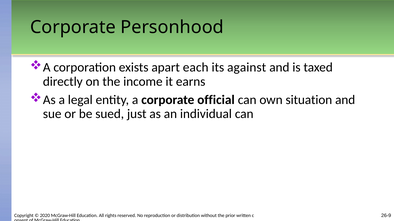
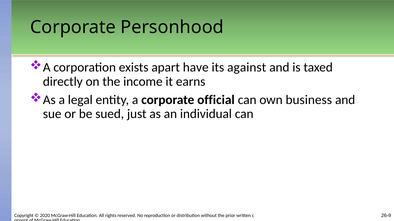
each: each -> have
situation: situation -> business
